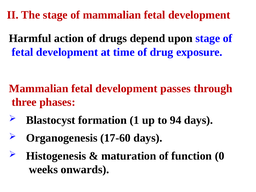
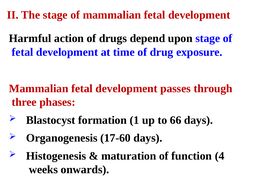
94: 94 -> 66
0: 0 -> 4
